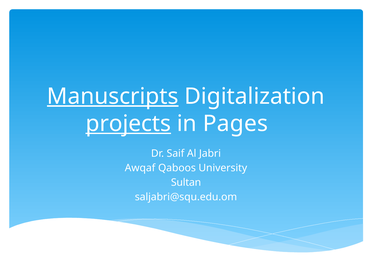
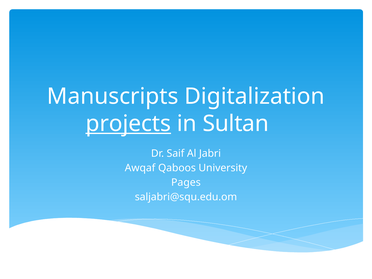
Manuscripts underline: present -> none
Pages: Pages -> Sultan
Sultan: Sultan -> Pages
